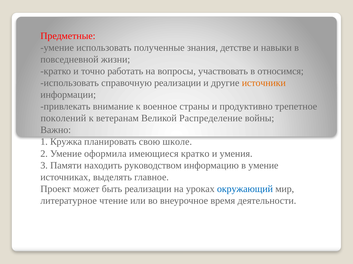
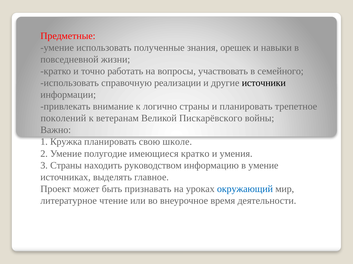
детстве: детстве -> орешек
относимся: относимся -> семейного
источники colour: orange -> black
военное: военное -> логично
и продуктивно: продуктивно -> планировать
Распределение: Распределение -> Пискарёвского
оформила: оформила -> полугодие
3 Памяти: Памяти -> Страны
быть реализации: реализации -> признавать
